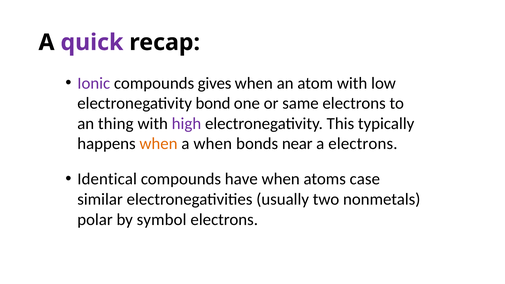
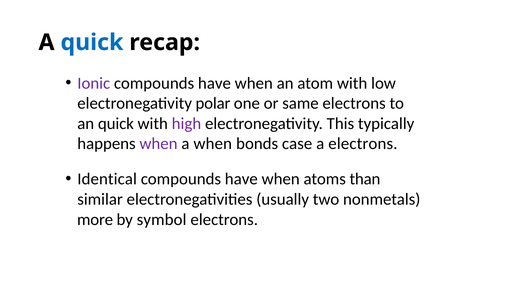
quick at (92, 42) colour: purple -> blue
gives at (215, 83): gives -> have
bond: bond -> polar
an thing: thing -> quick
when at (159, 144) colour: orange -> purple
near: near -> case
case: case -> than
polar: polar -> more
